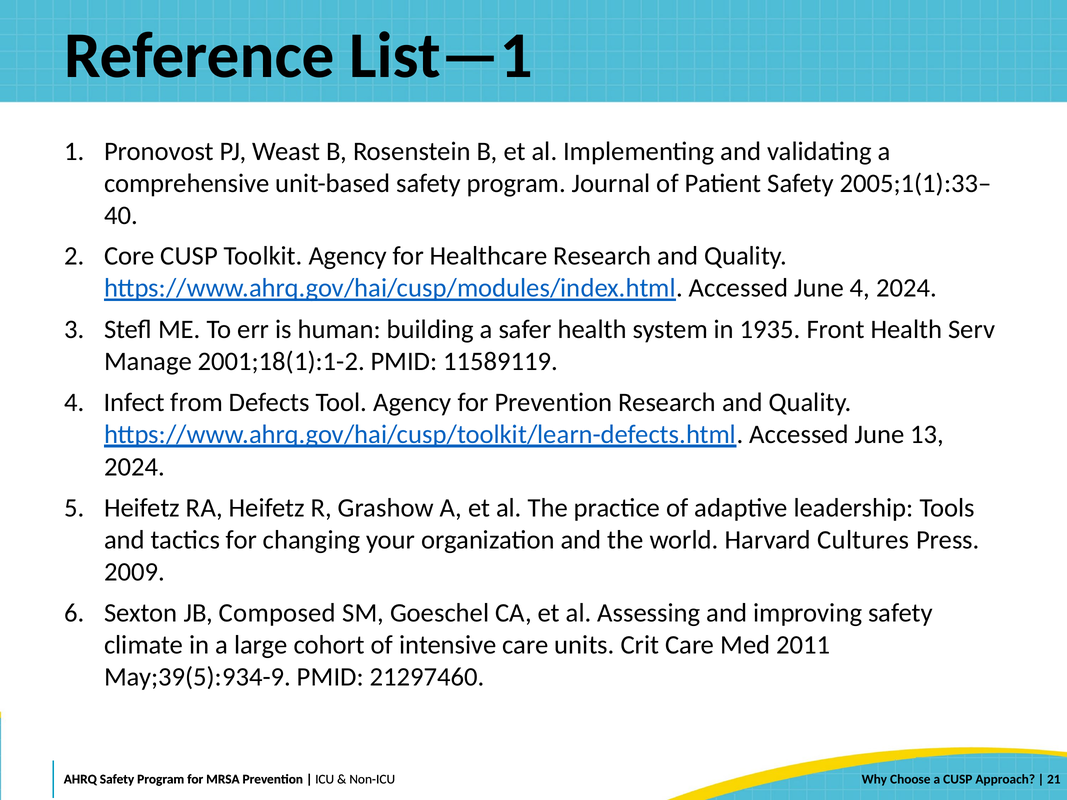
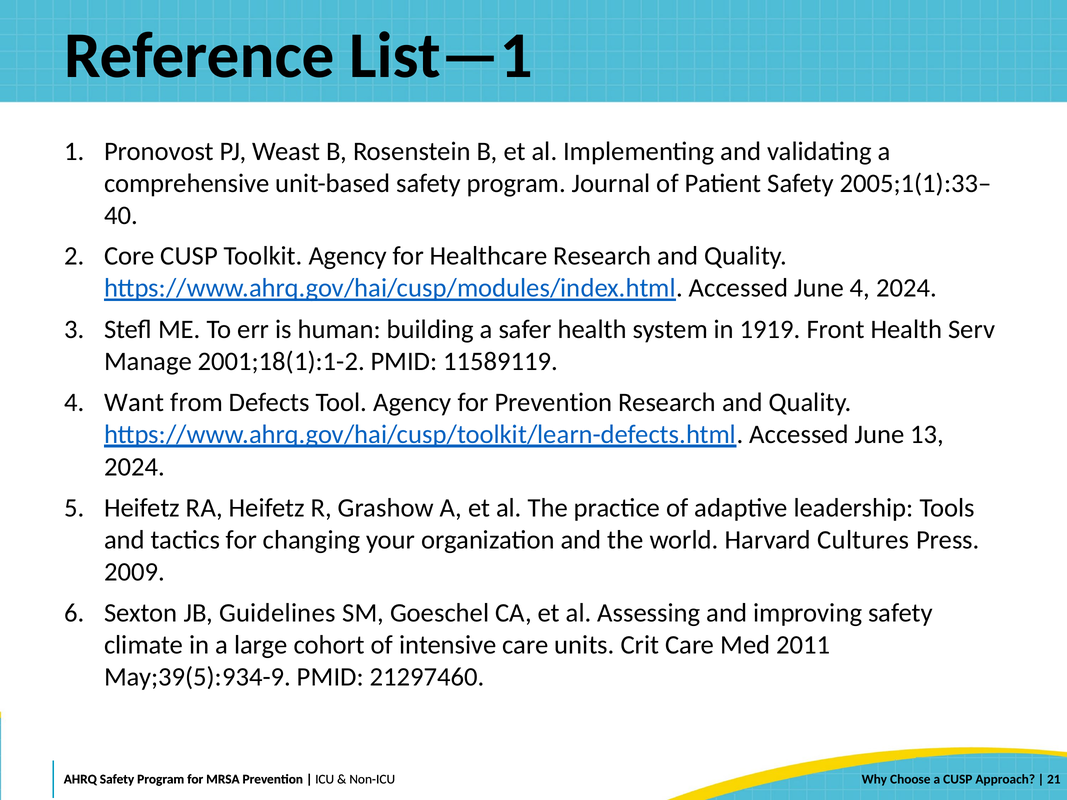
1935: 1935 -> 1919
Infect: Infect -> Want
Composed: Composed -> Guidelines
